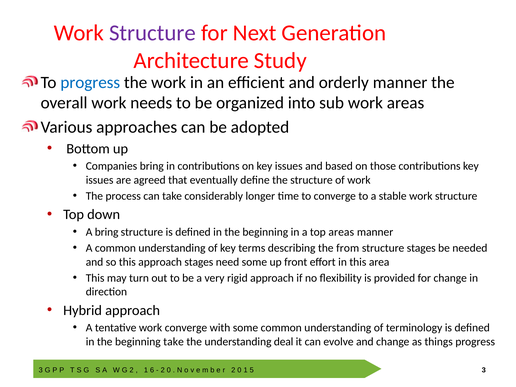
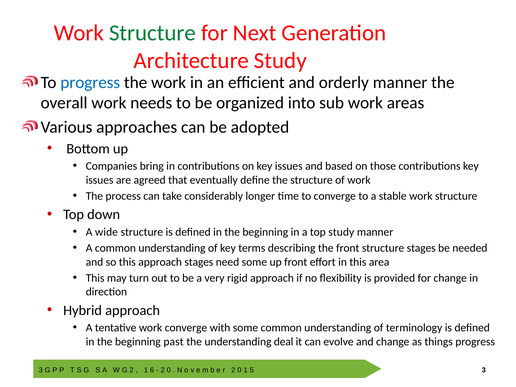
Structure at (152, 33) colour: purple -> green
A bring: bring -> wide
top areas: areas -> study
the from: from -> front
beginning take: take -> past
